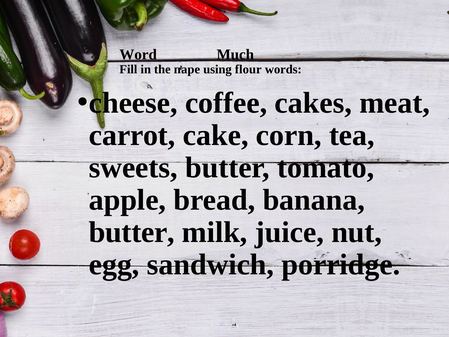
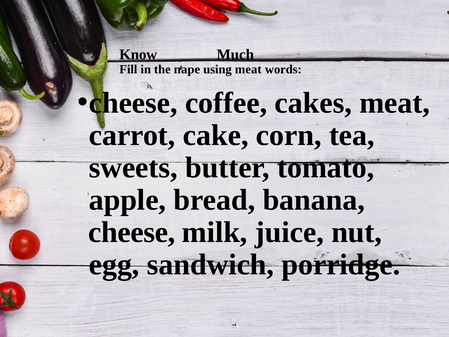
Word: Word -> Know
using flour: flour -> meat
butter at (132, 232): butter -> cheese
